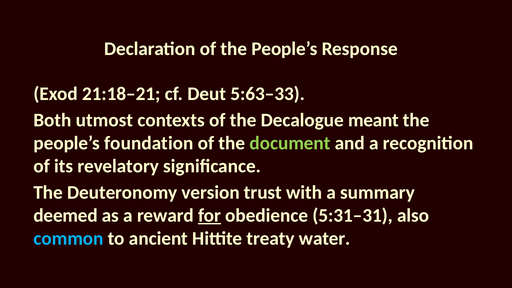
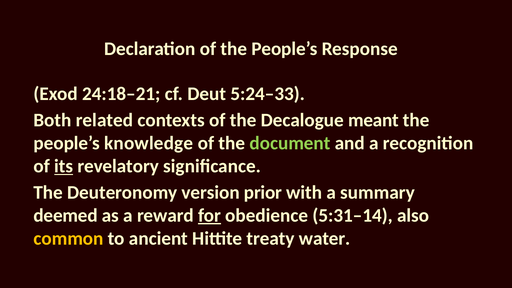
21:18–21: 21:18–21 -> 24:18–21
5:63–33: 5:63–33 -> 5:24–33
utmost: utmost -> related
foundation: foundation -> knowledge
its underline: none -> present
trust: trust -> prior
5:31–31: 5:31–31 -> 5:31–14
common colour: light blue -> yellow
